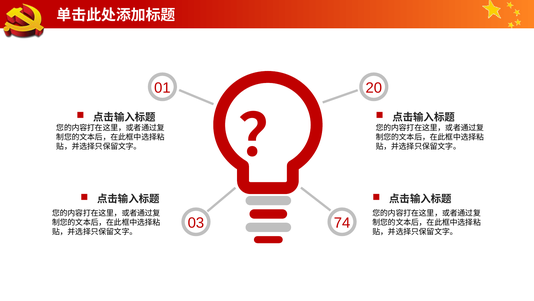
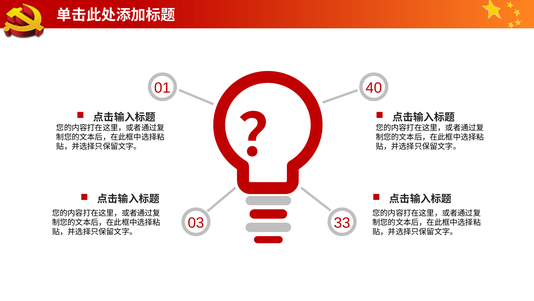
20: 20 -> 40
74: 74 -> 33
